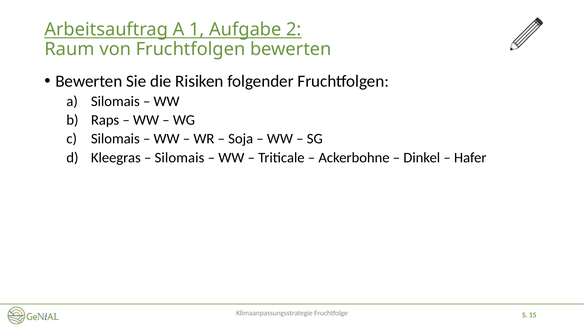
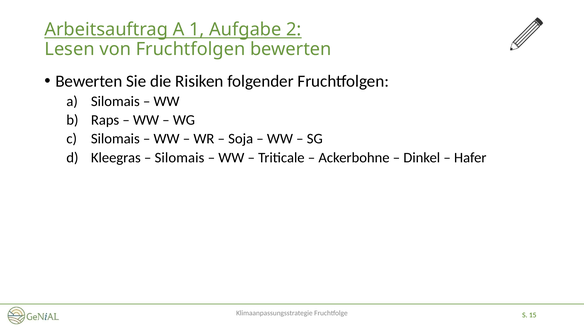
Raum: Raum -> Lesen
